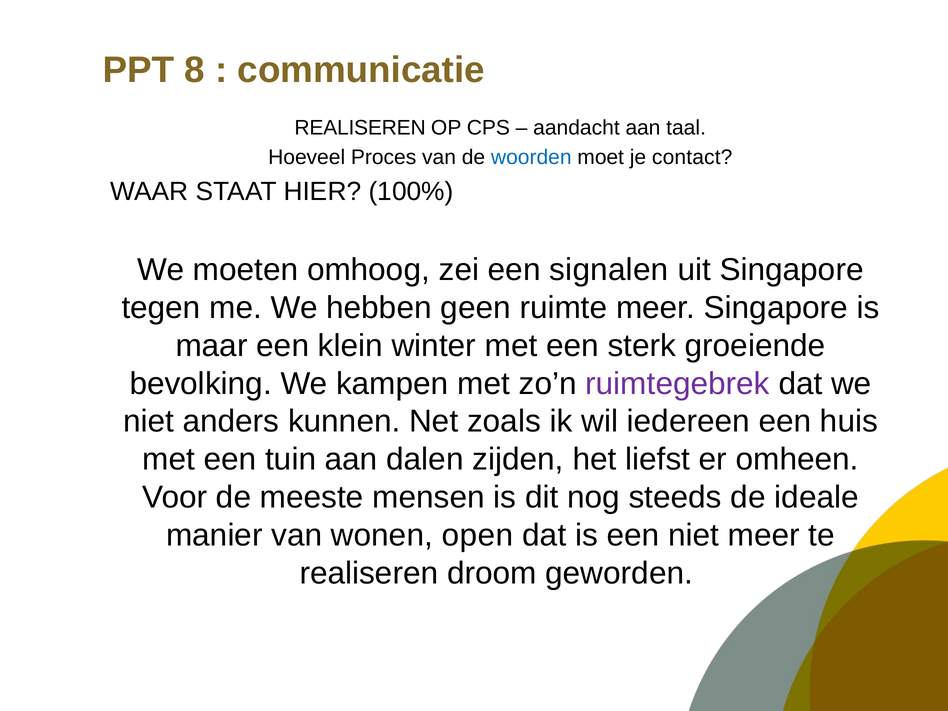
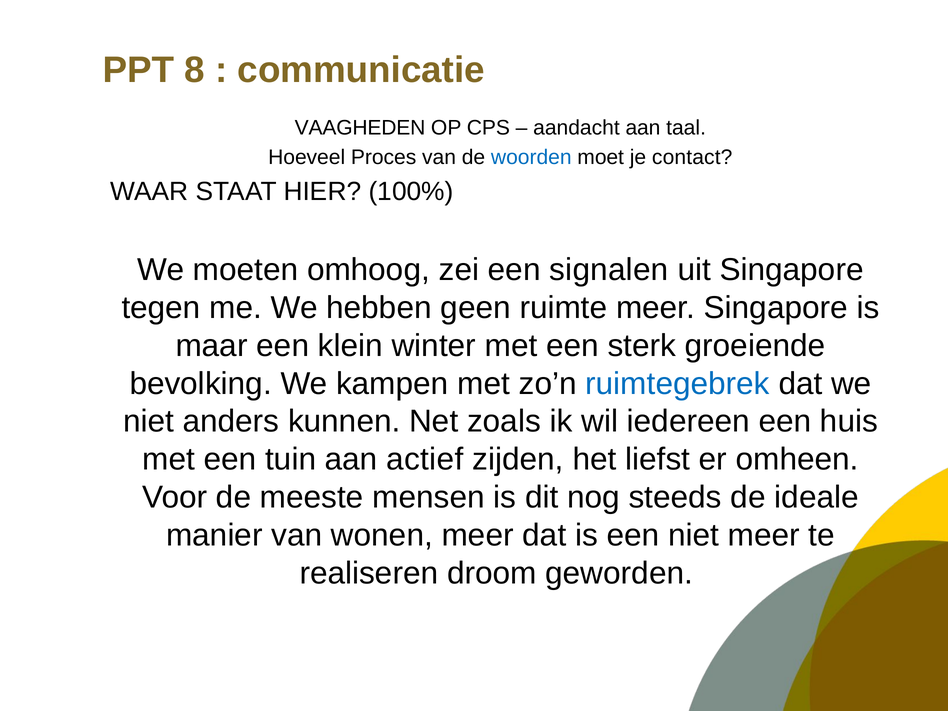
REALISEREN at (360, 128): REALISEREN -> VAAGHEDEN
ruimtegebrek colour: purple -> blue
dalen: dalen -> actief
wonen open: open -> meer
